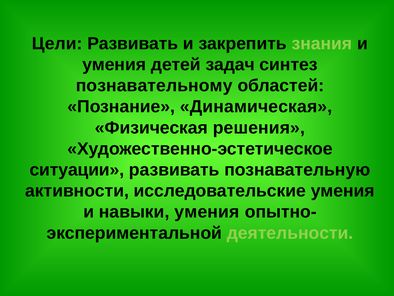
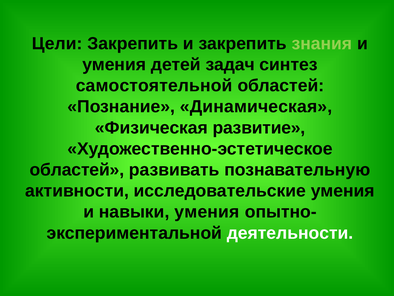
Цели Развивать: Развивать -> Закрепить
познавательному: познавательному -> самостоятельной
решения: решения -> развитие
ситуации at (77, 170): ситуации -> областей
деятельности colour: light green -> white
